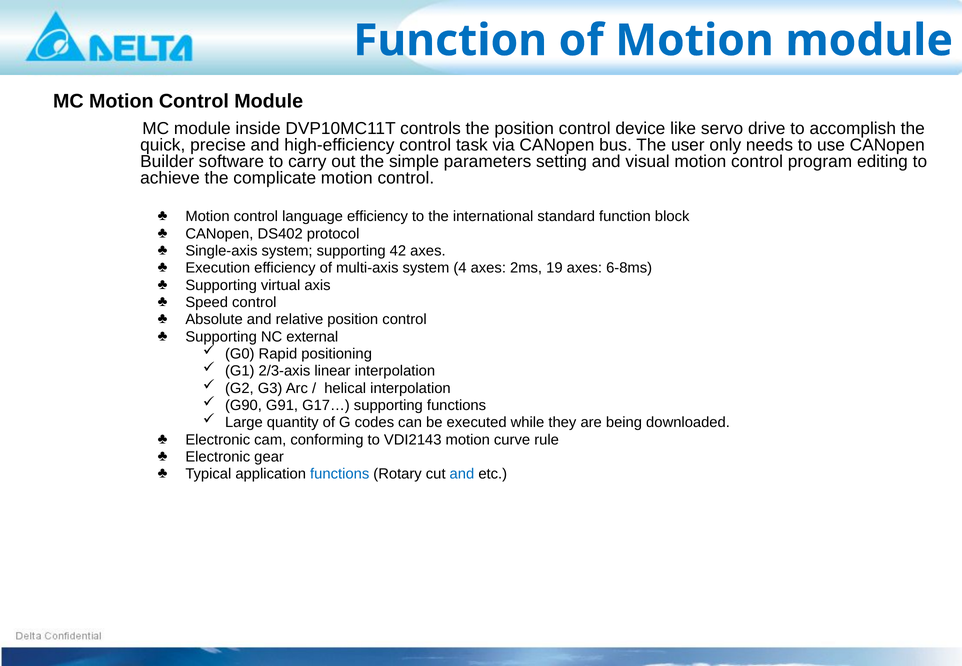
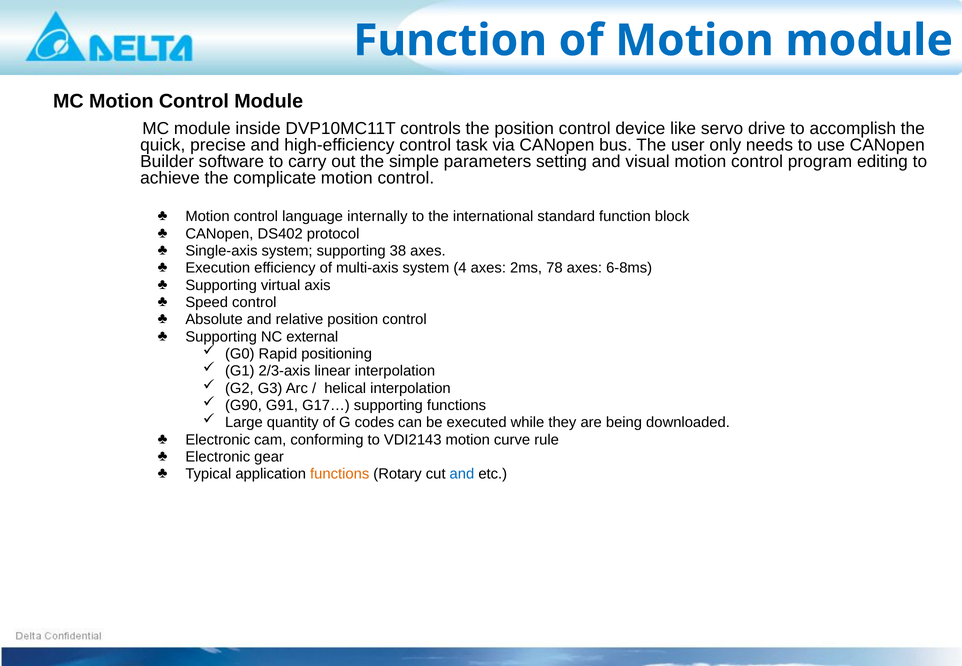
language efficiency: efficiency -> internally
42: 42 -> 38
19: 19 -> 78
functions at (340, 474) colour: blue -> orange
